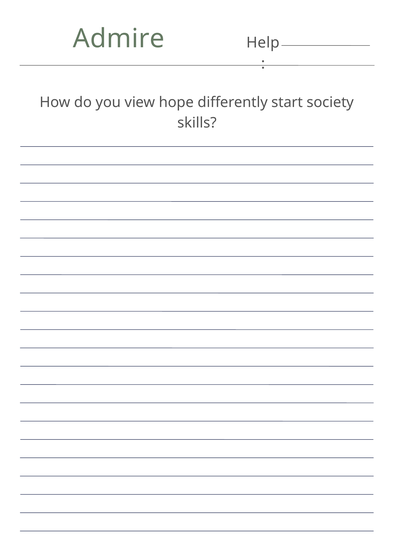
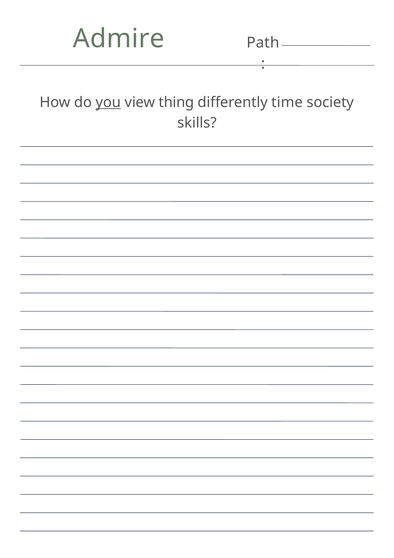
Help: Help -> Path
you underline: none -> present
hope: hope -> thing
start: start -> time
